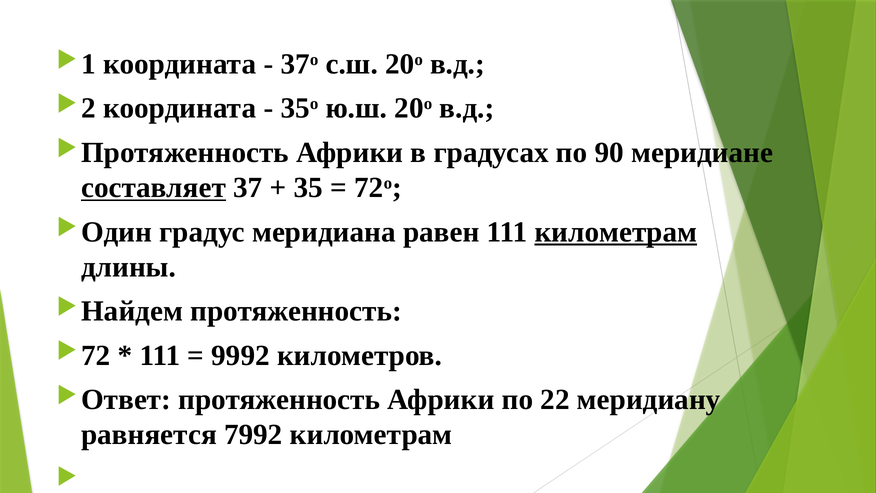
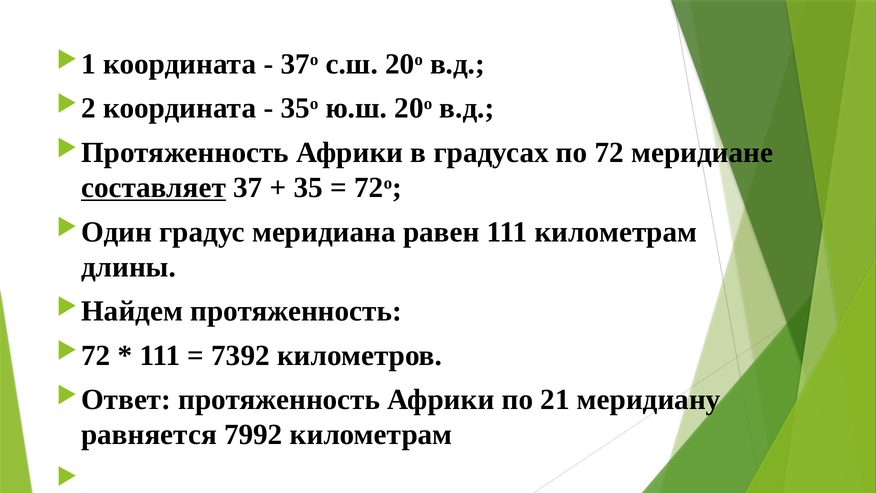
90: 90 -> 72
километрам at (616, 232) underline: present -> none
9992: 9992 -> 7392
22: 22 -> 21
